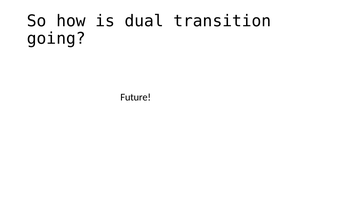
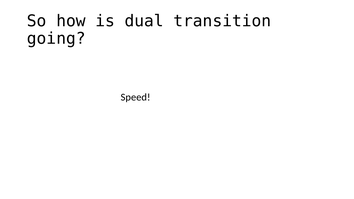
Future: Future -> Speed
